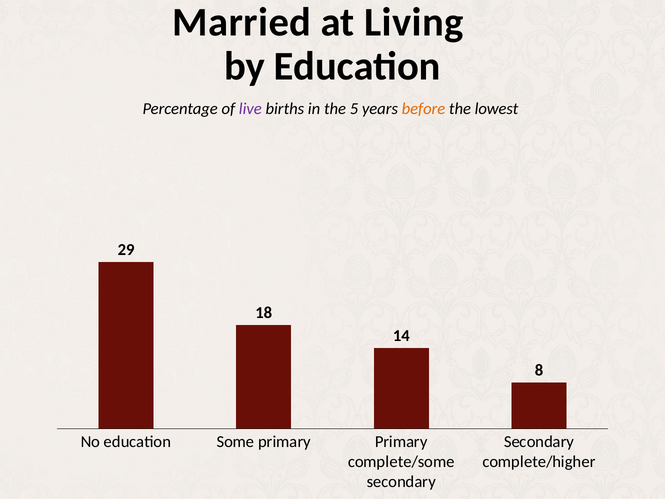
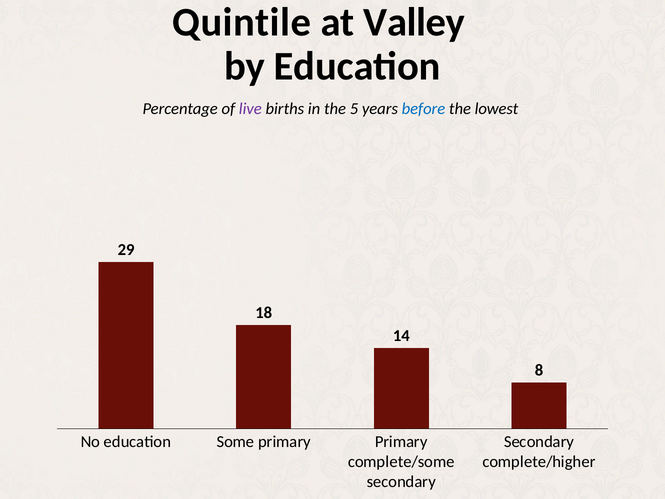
Married: Married -> Quintile
Living: Living -> Valley
before colour: orange -> blue
